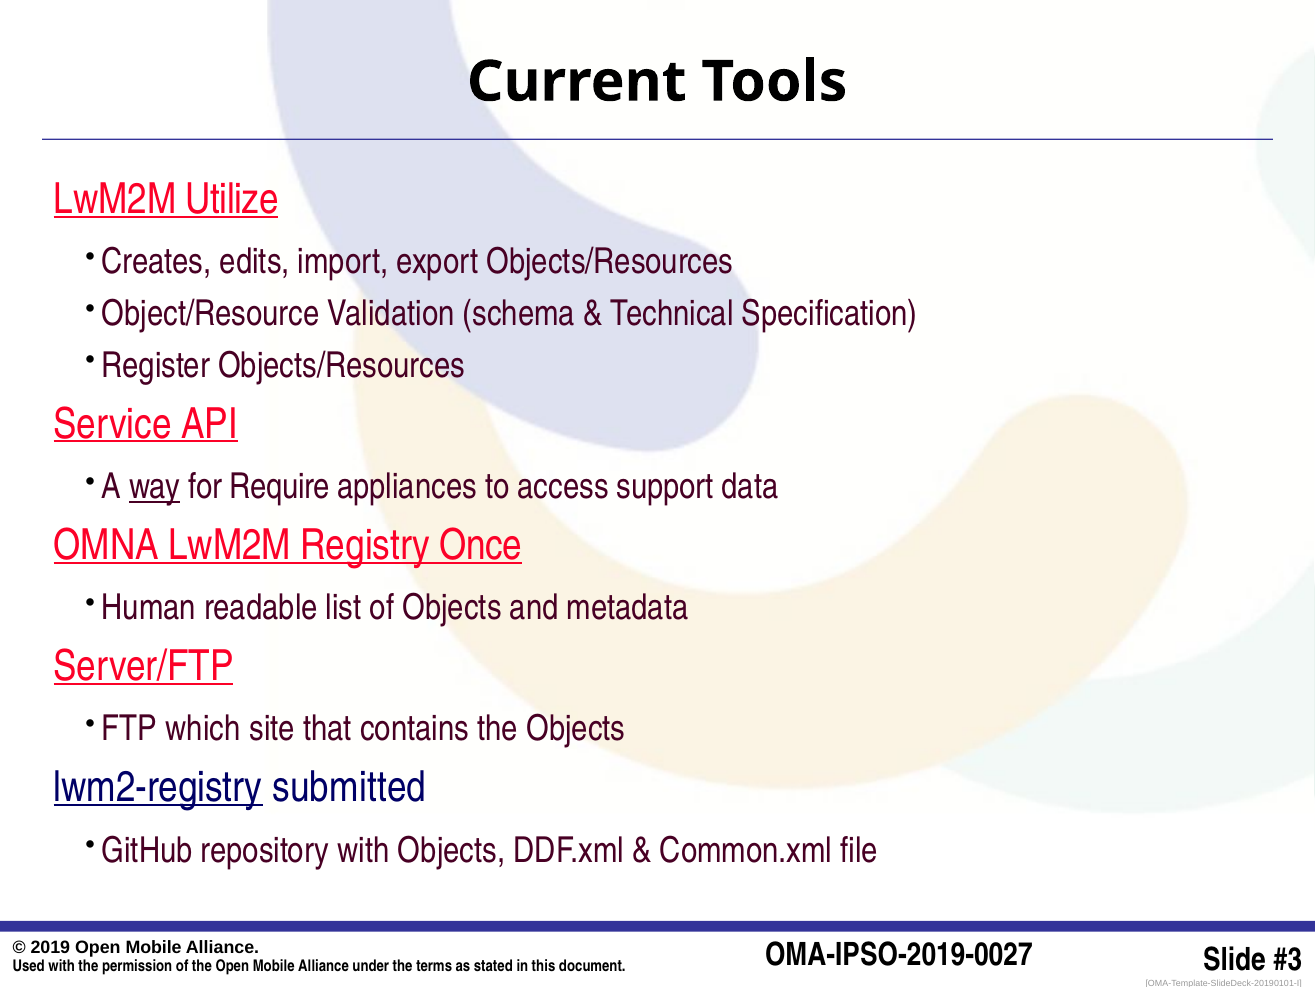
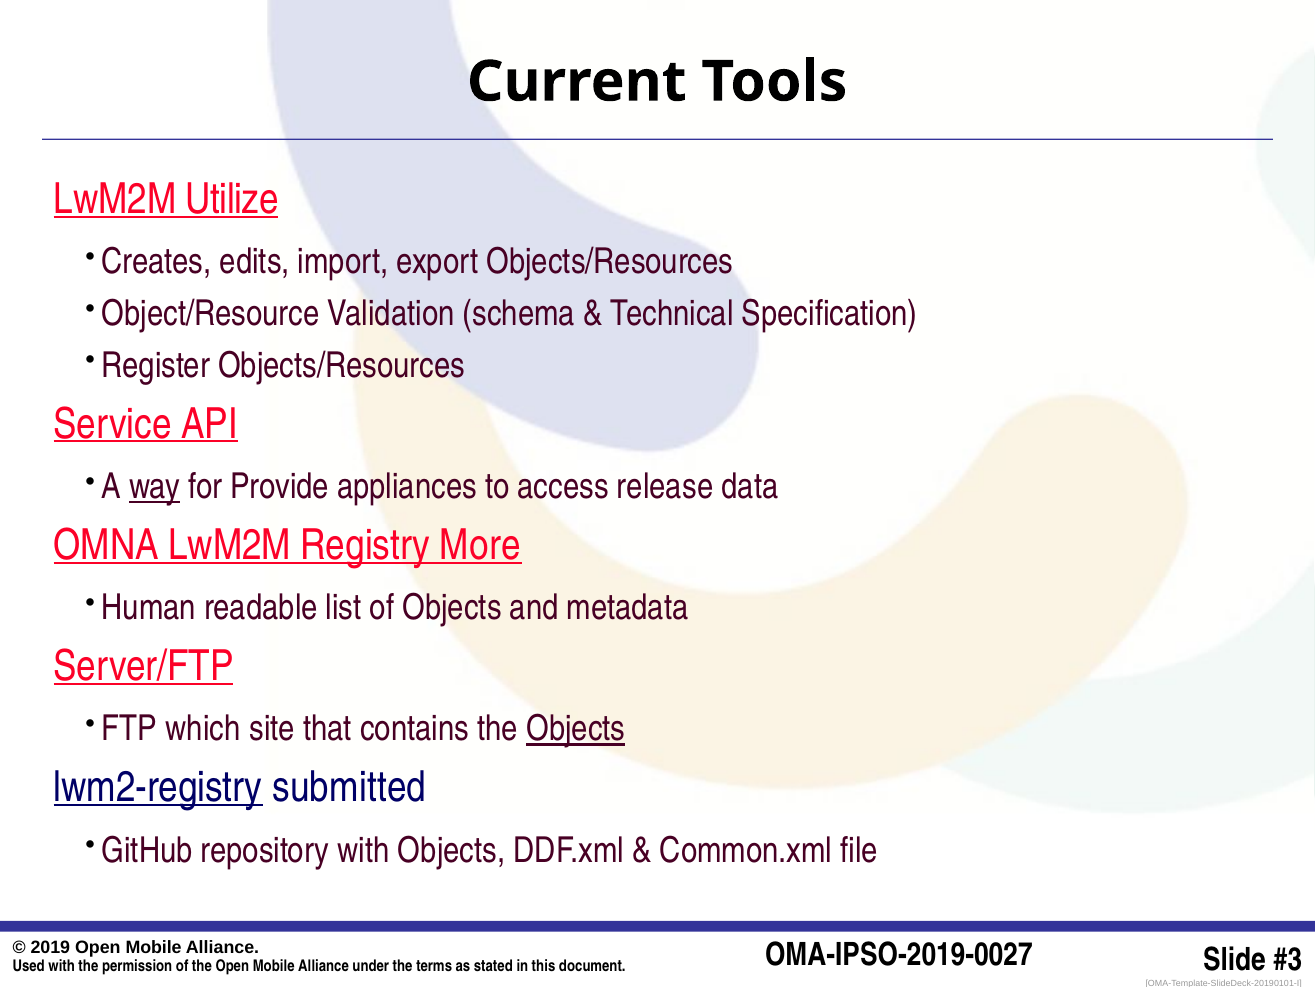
Require: Require -> Provide
support: support -> release
Once: Once -> More
Objects at (576, 729) underline: none -> present
